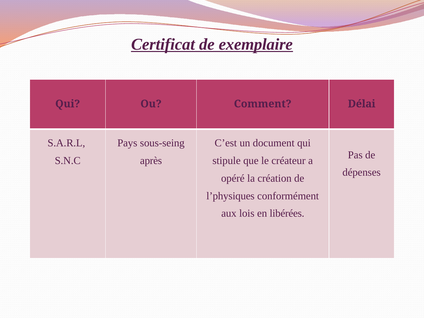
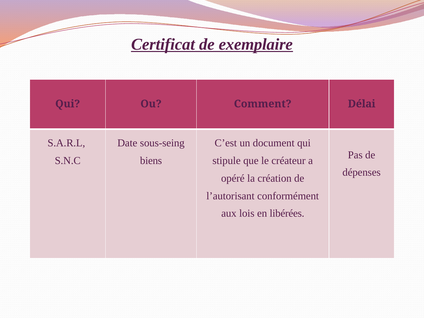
Pays: Pays -> Date
après: après -> biens
l’physiques: l’physiques -> l’autorisant
